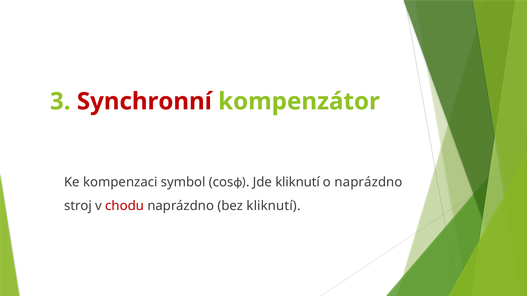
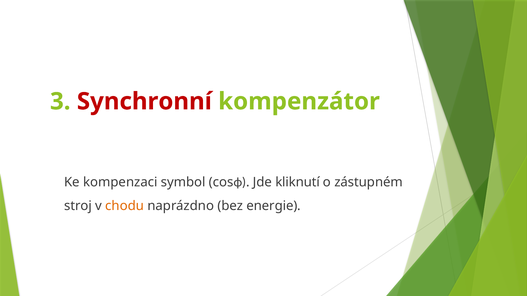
o naprázdno: naprázdno -> zástupném
chodu colour: red -> orange
bez kliknutí: kliknutí -> energie
